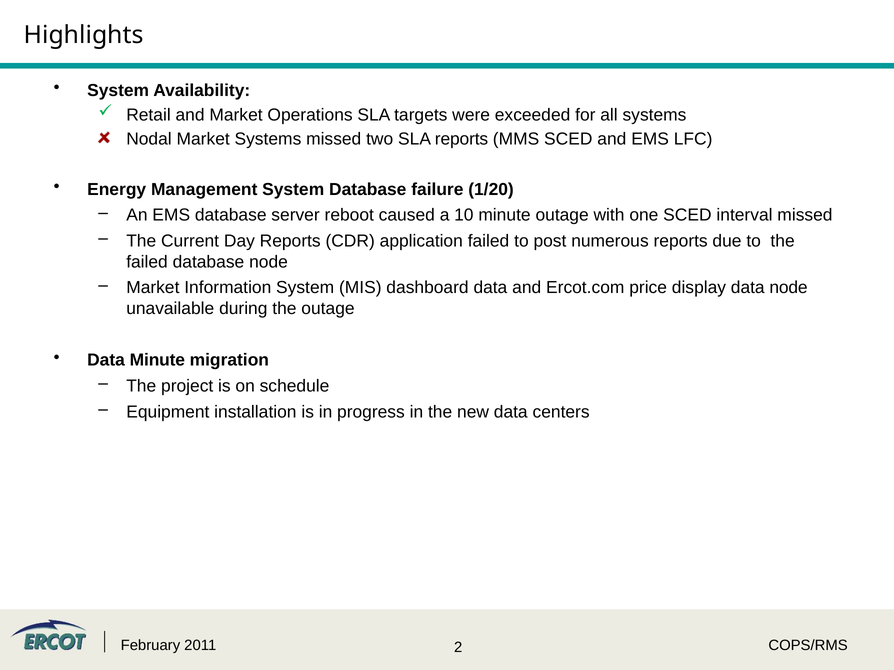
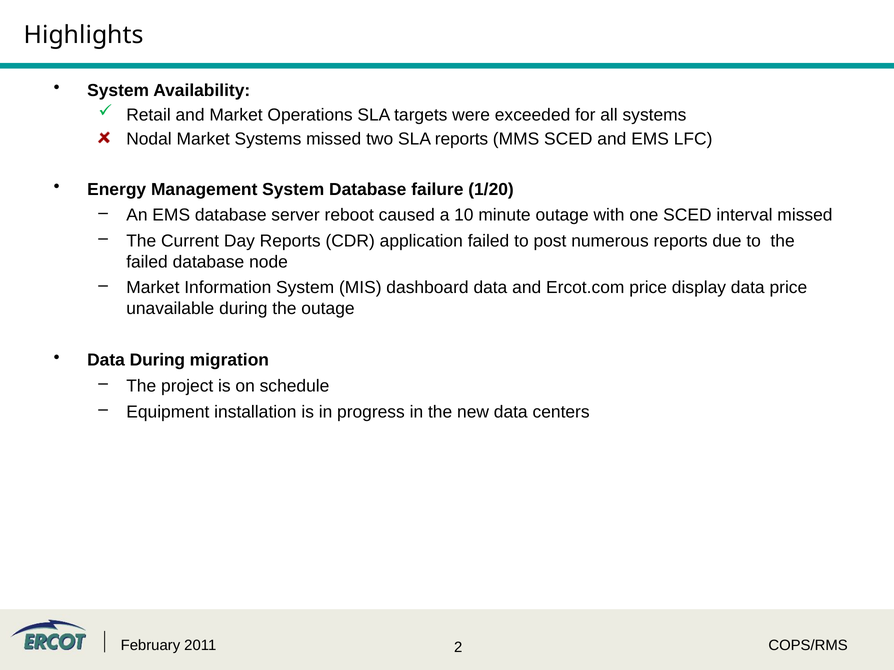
data node: node -> price
Data Minute: Minute -> During
